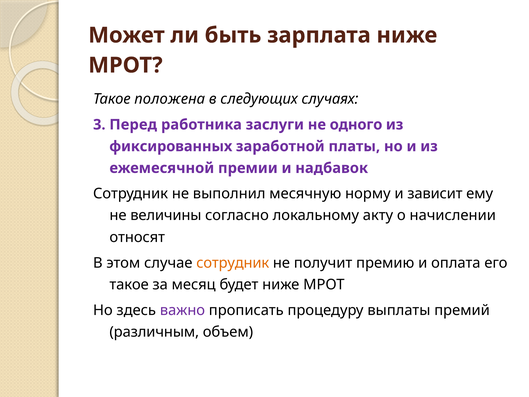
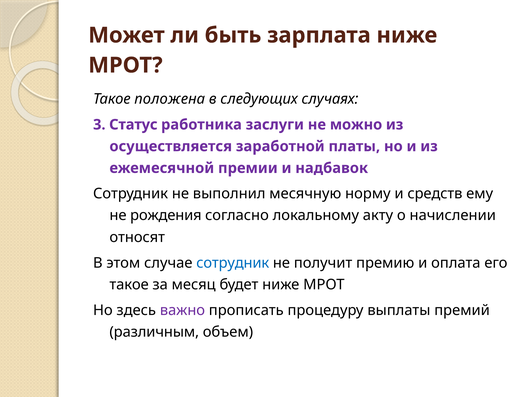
Перед: Перед -> Статус
одного: одного -> можно
фиксированных: фиксированных -> осуществляется
зависит: зависит -> средств
величины: величины -> рождения
сотрудник at (233, 263) colour: orange -> blue
